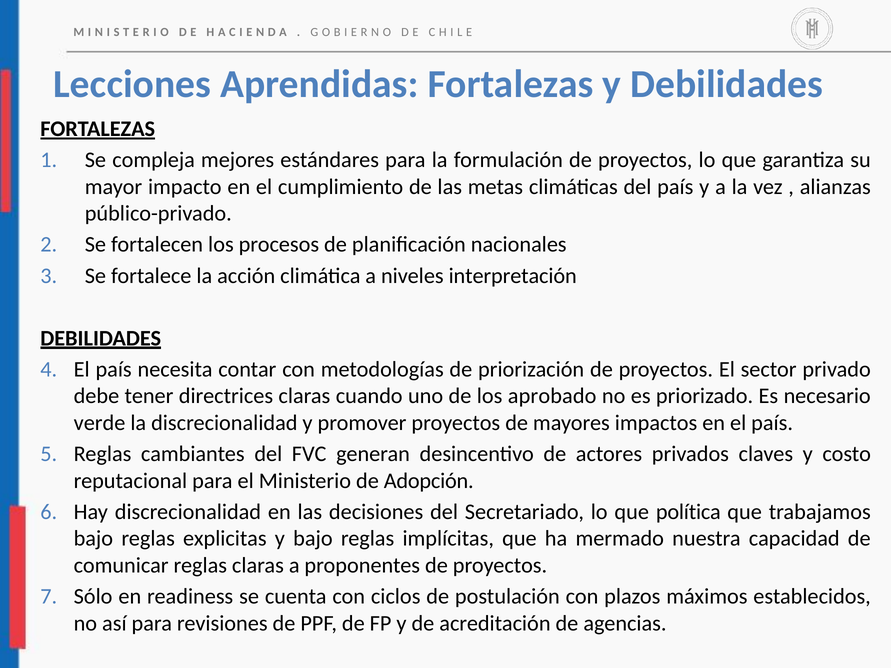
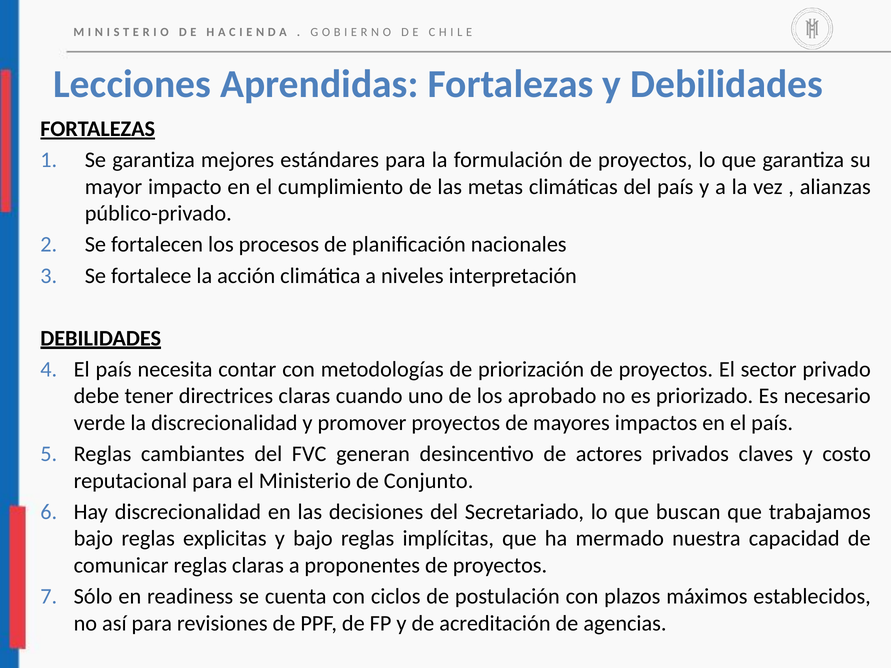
Se compleja: compleja -> garantiza
Adopción: Adopción -> Conjunto
política: política -> buscan
